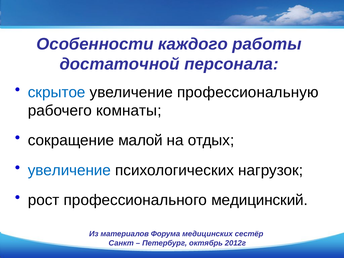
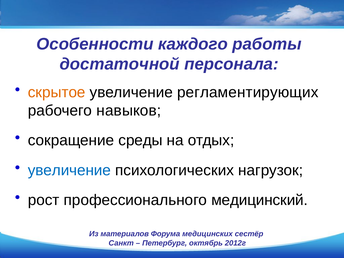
скрытое colour: blue -> orange
профессиональную: профессиональную -> регламентирующих
комнаты: комнаты -> навыков
малой: малой -> среды
